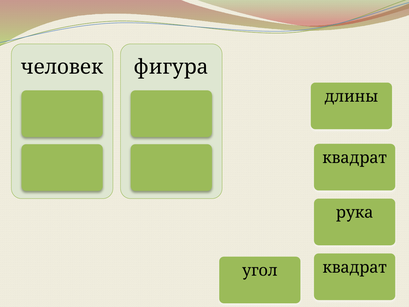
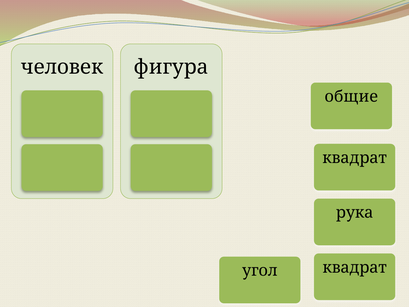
длины: длины -> общие
